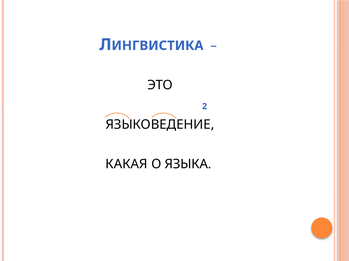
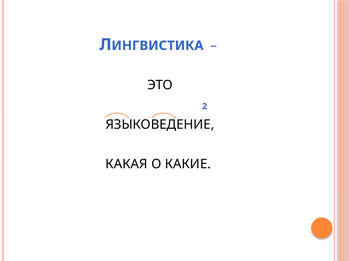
ЯЗЫКА: ЯЗЫКА -> КАКИЕ
